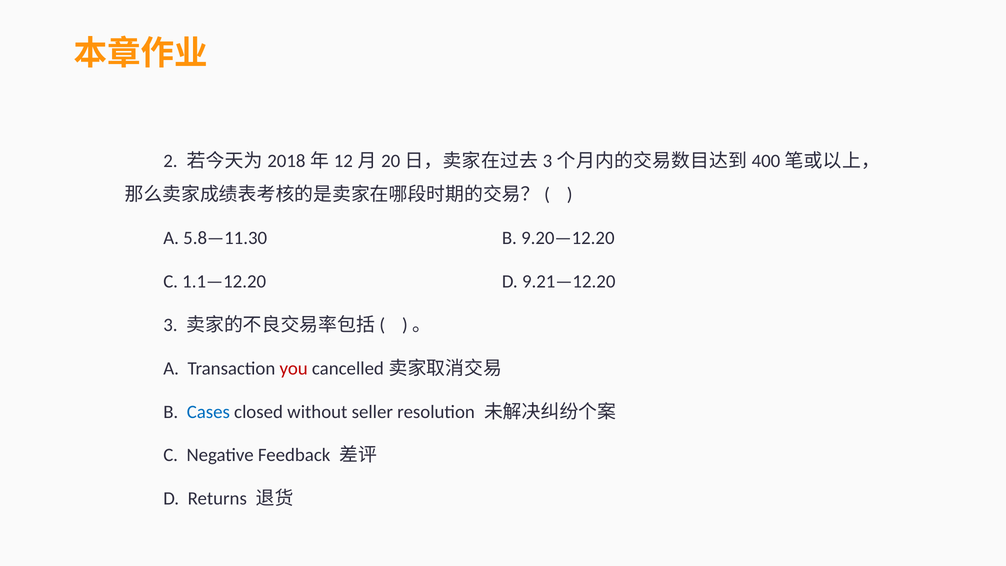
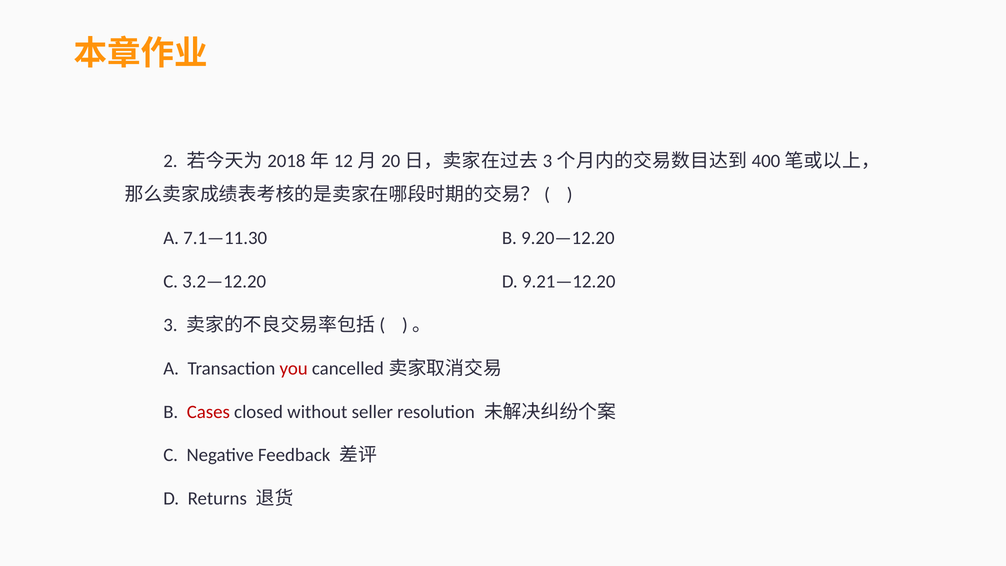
5.8—11.30: 5.8—11.30 -> 7.1—11.30
1.1—12.20: 1.1—12.20 -> 3.2—12.20
Cases colour: blue -> red
